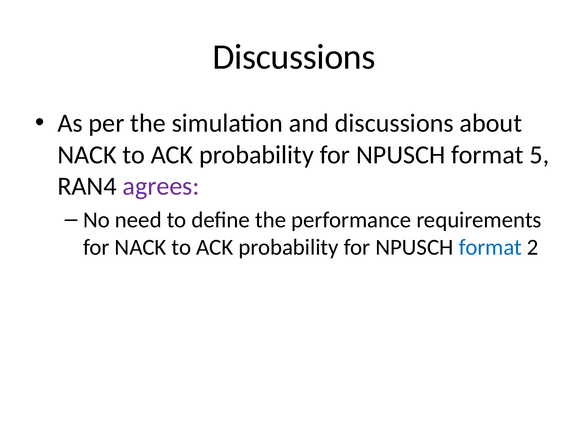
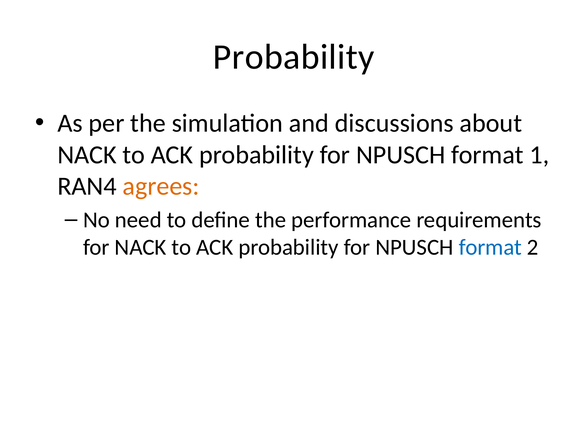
Discussions at (294, 57): Discussions -> Probability
5: 5 -> 1
agrees colour: purple -> orange
